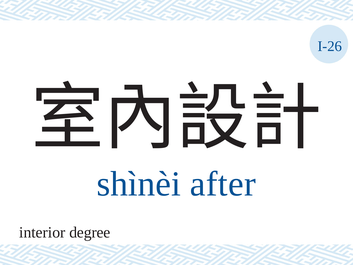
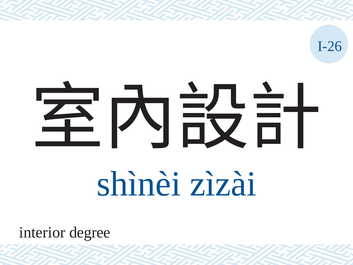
after: after -> zìzài
